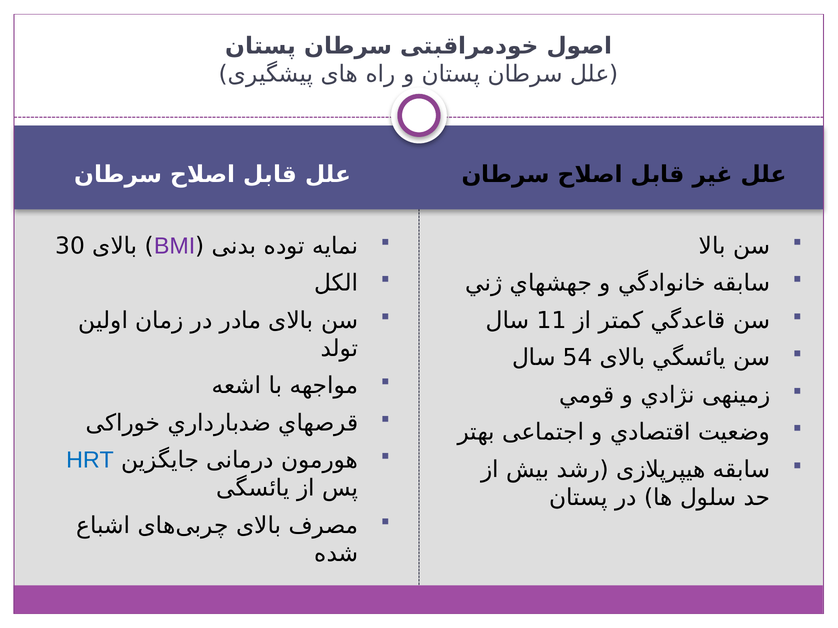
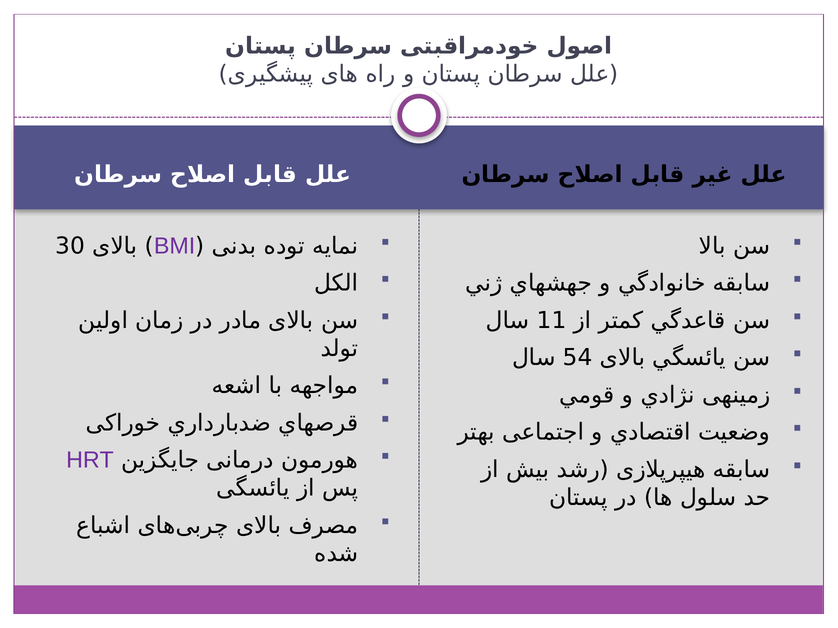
HRT colour: blue -> purple
